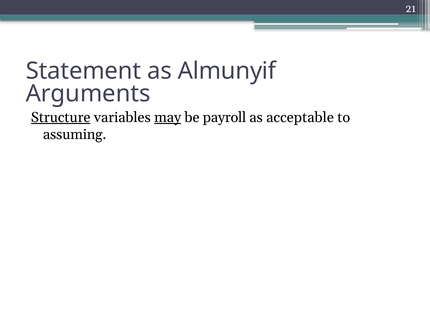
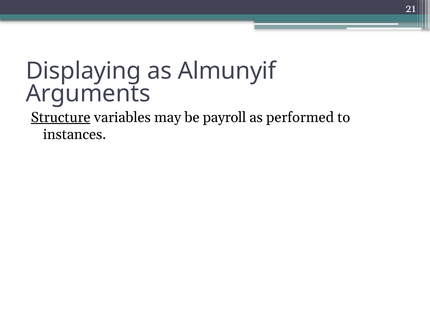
Statement: Statement -> Displaying
may underline: present -> none
acceptable: acceptable -> performed
assuming: assuming -> instances
